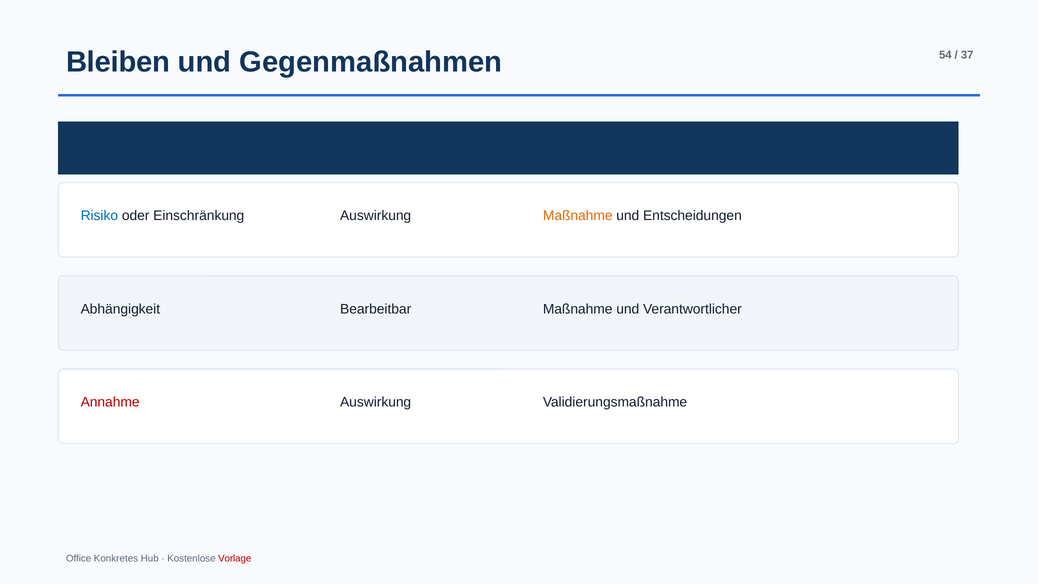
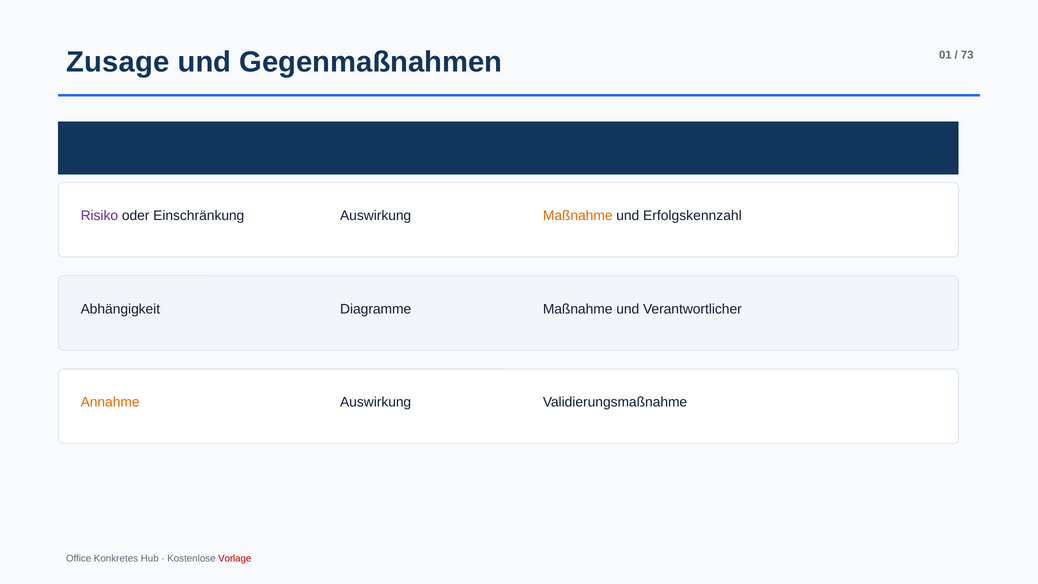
Bleiben: Bleiben -> Zusage
54: 54 -> 01
37: 37 -> 73
Risiko colour: blue -> purple
Entscheidungen: Entscheidungen -> Erfolgskennzahl
Bearbeitbar: Bearbeitbar -> Diagramme
Annahme colour: red -> orange
